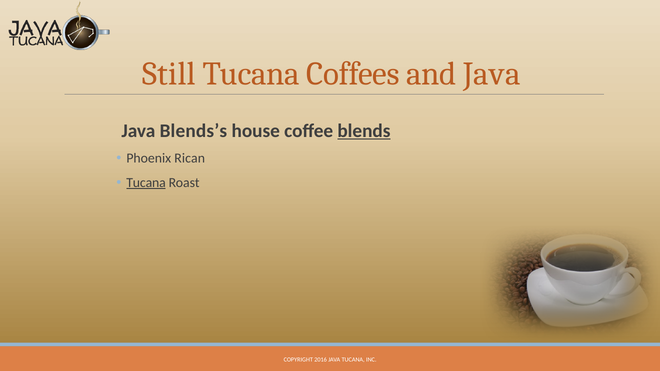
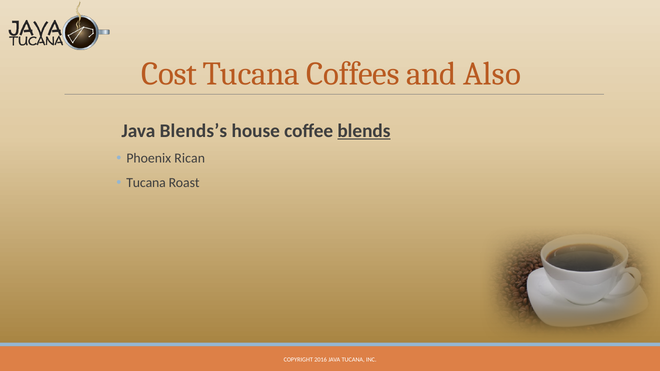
Still: Still -> Cost
and Java: Java -> Also
Tucana at (146, 183) underline: present -> none
